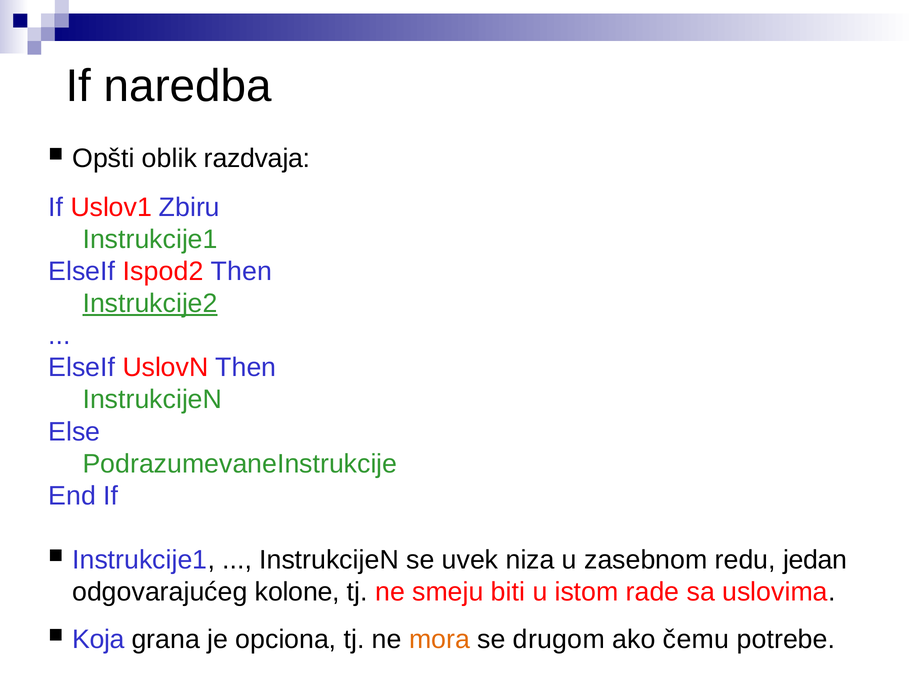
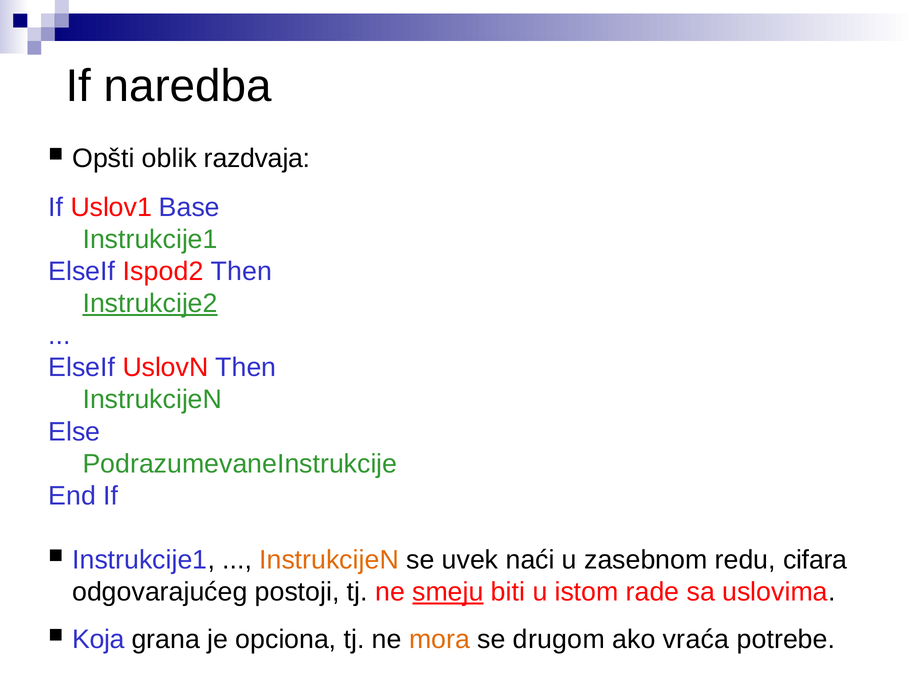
Zbiru: Zbiru -> Base
InstrukcijeN at (329, 560) colour: black -> orange
niza: niza -> naći
jedan: jedan -> cifara
kolone: kolone -> postoji
smeju underline: none -> present
čemu: čemu -> vraća
